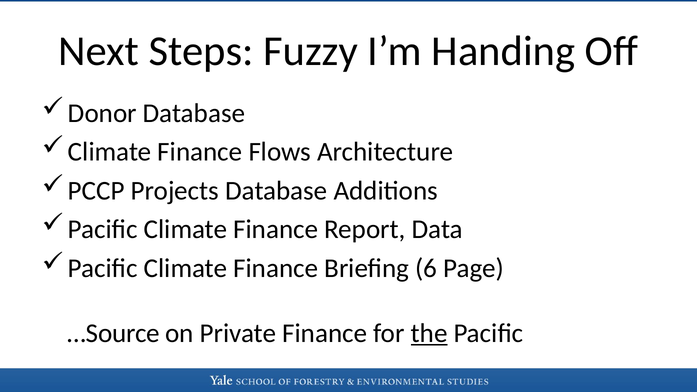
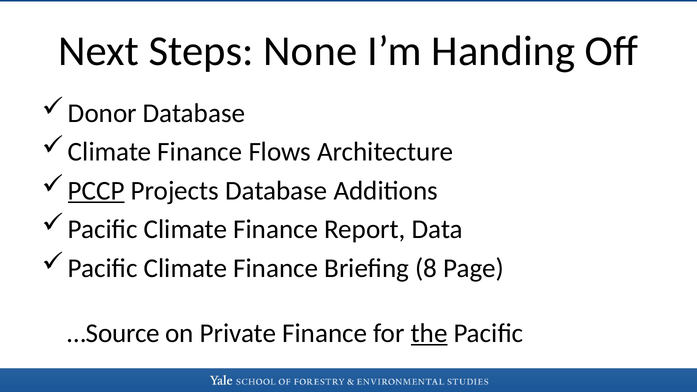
Fuzzy: Fuzzy -> None
PCCP underline: none -> present
6: 6 -> 8
